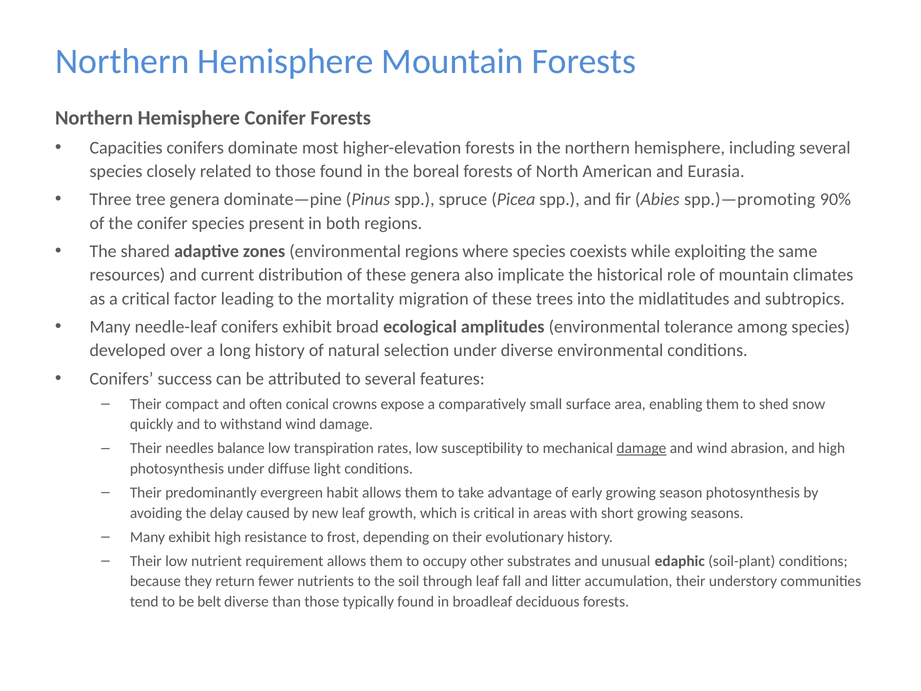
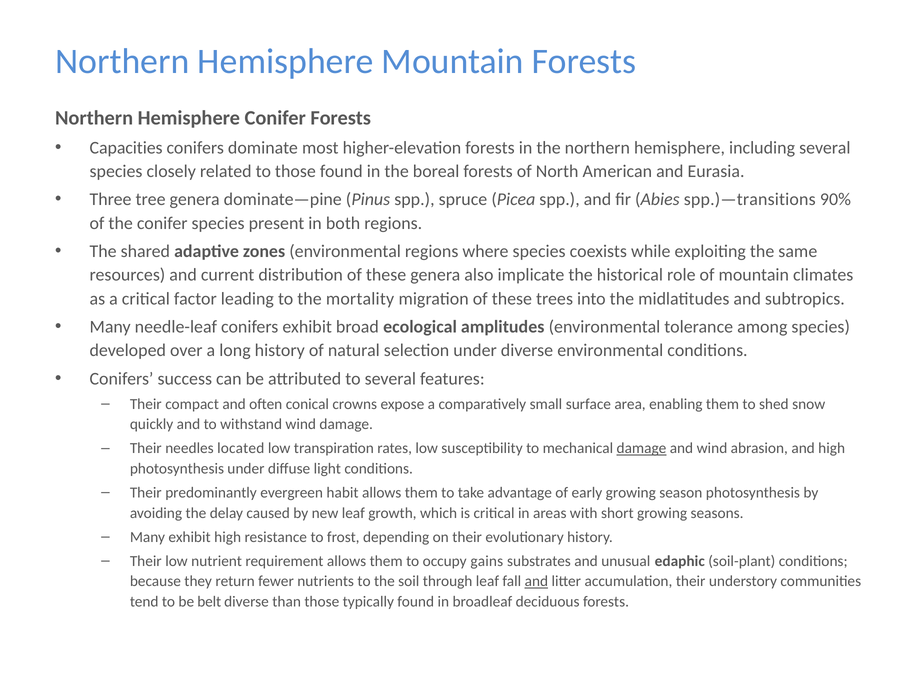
spp.)—promoting: spp.)—promoting -> spp.)—transitions
balance: balance -> located
other: other -> gains
and at (536, 581) underline: none -> present
